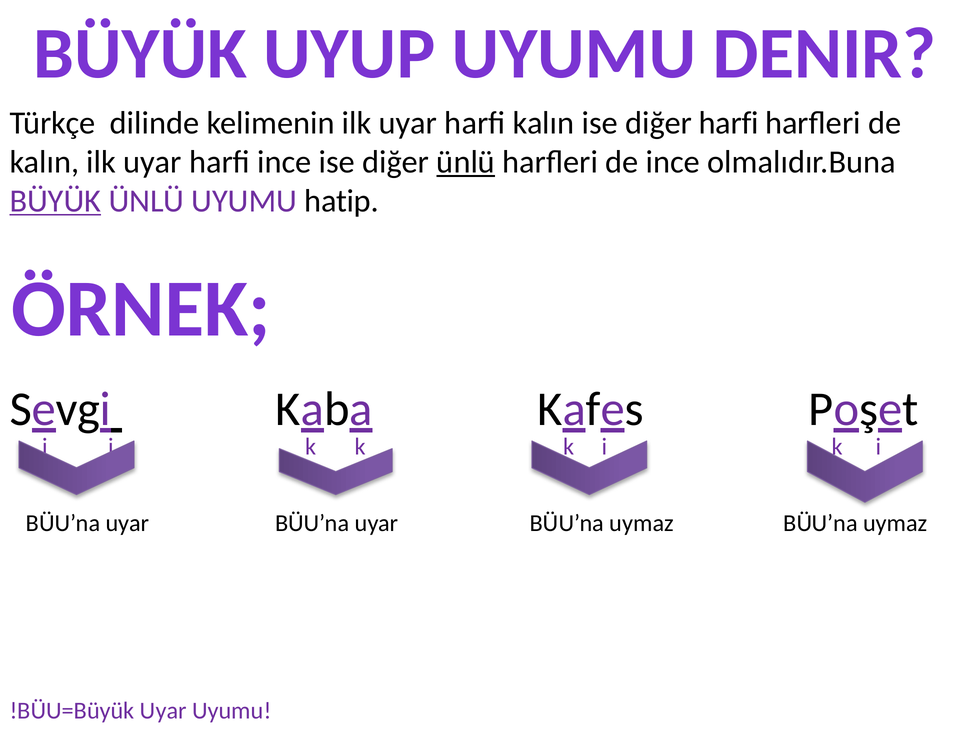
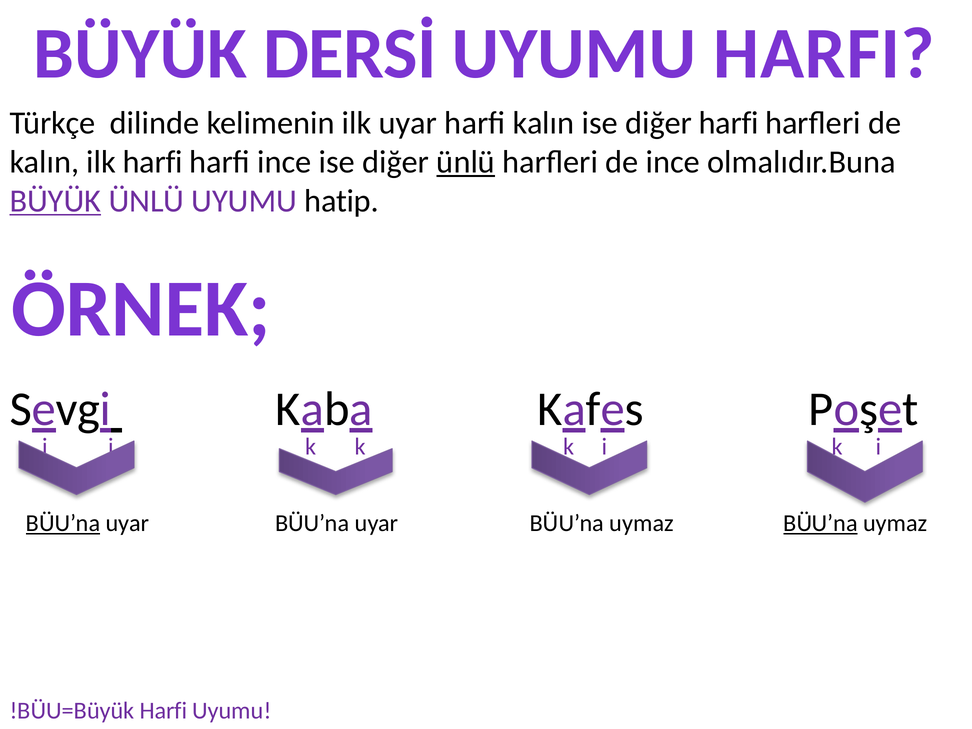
UYUP: UYUP -> DERSİ
UYUMU DENIR: DENIR -> HARFI
kalın ilk uyar: uyar -> harfi
BÜU’na at (63, 523) underline: none -> present
BÜU’na at (821, 523) underline: none -> present
!BÜU=Büyük Uyar: Uyar -> Harfi
